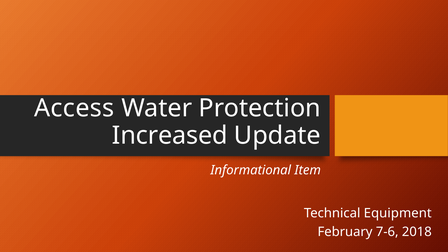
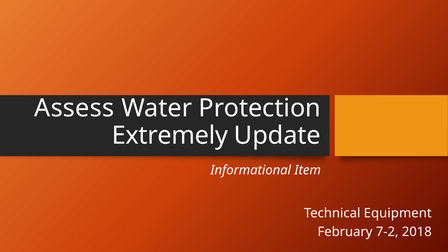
Access: Access -> Assess
Increased: Increased -> Extremely
7-6: 7-6 -> 7-2
